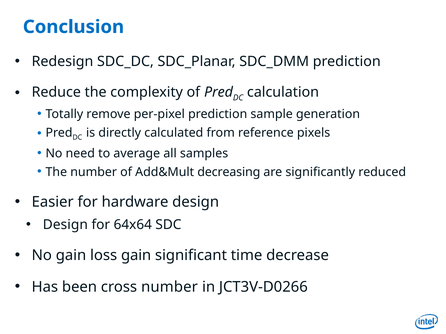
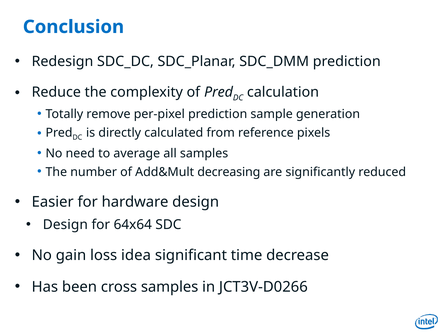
loss gain: gain -> idea
cross number: number -> samples
